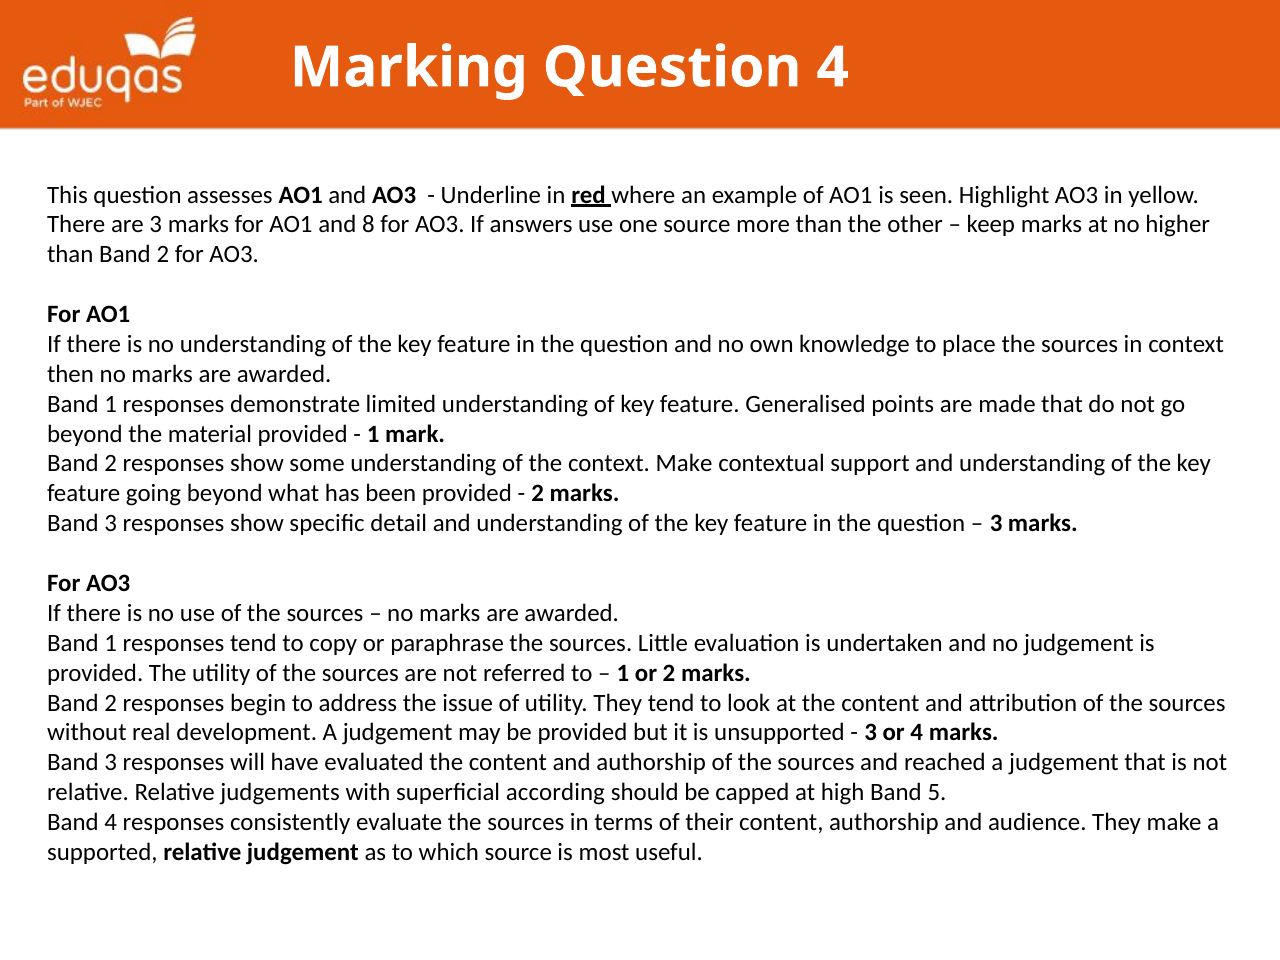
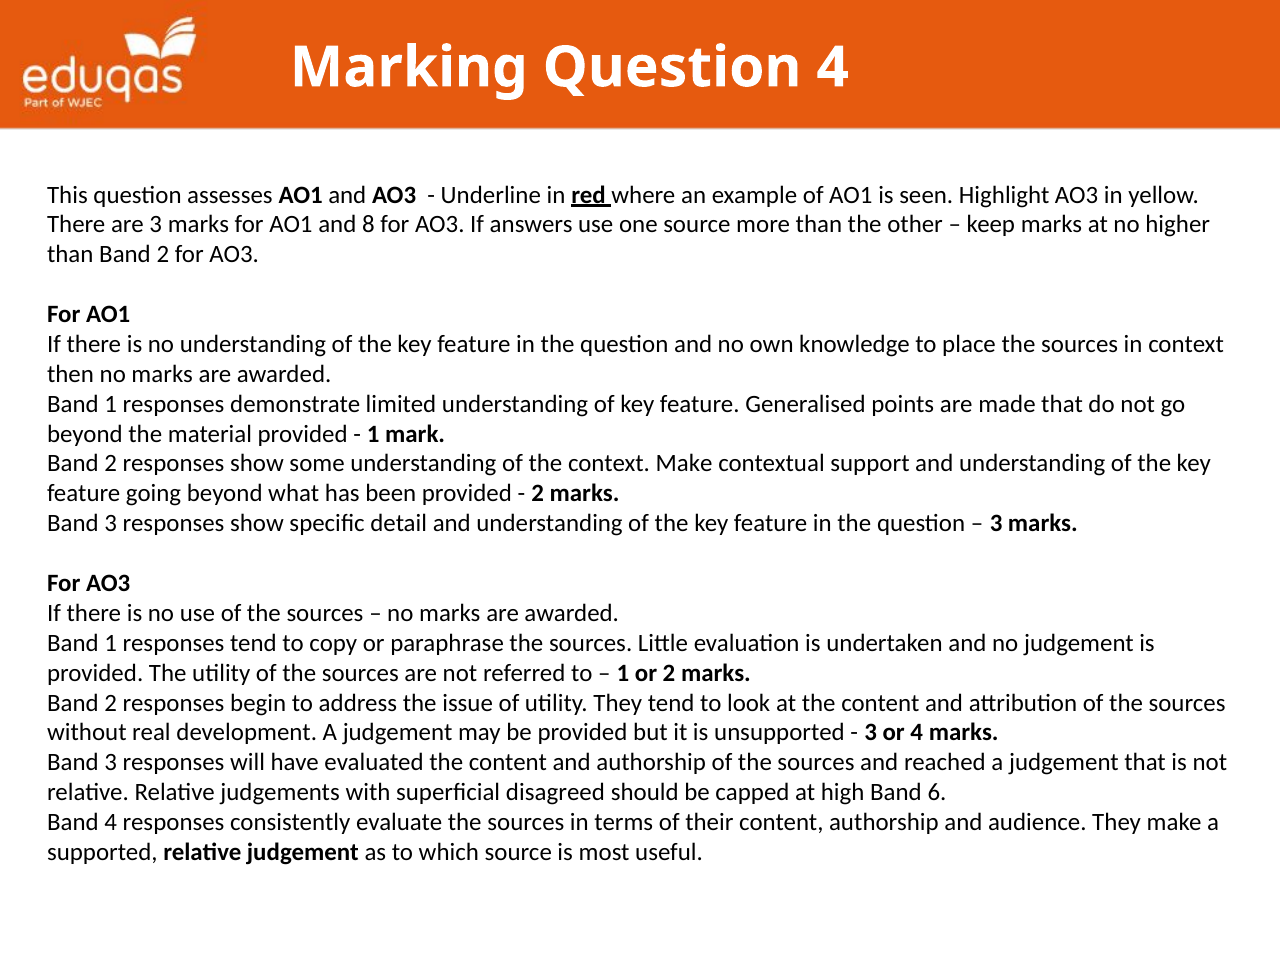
according: according -> disagreed
5: 5 -> 6
